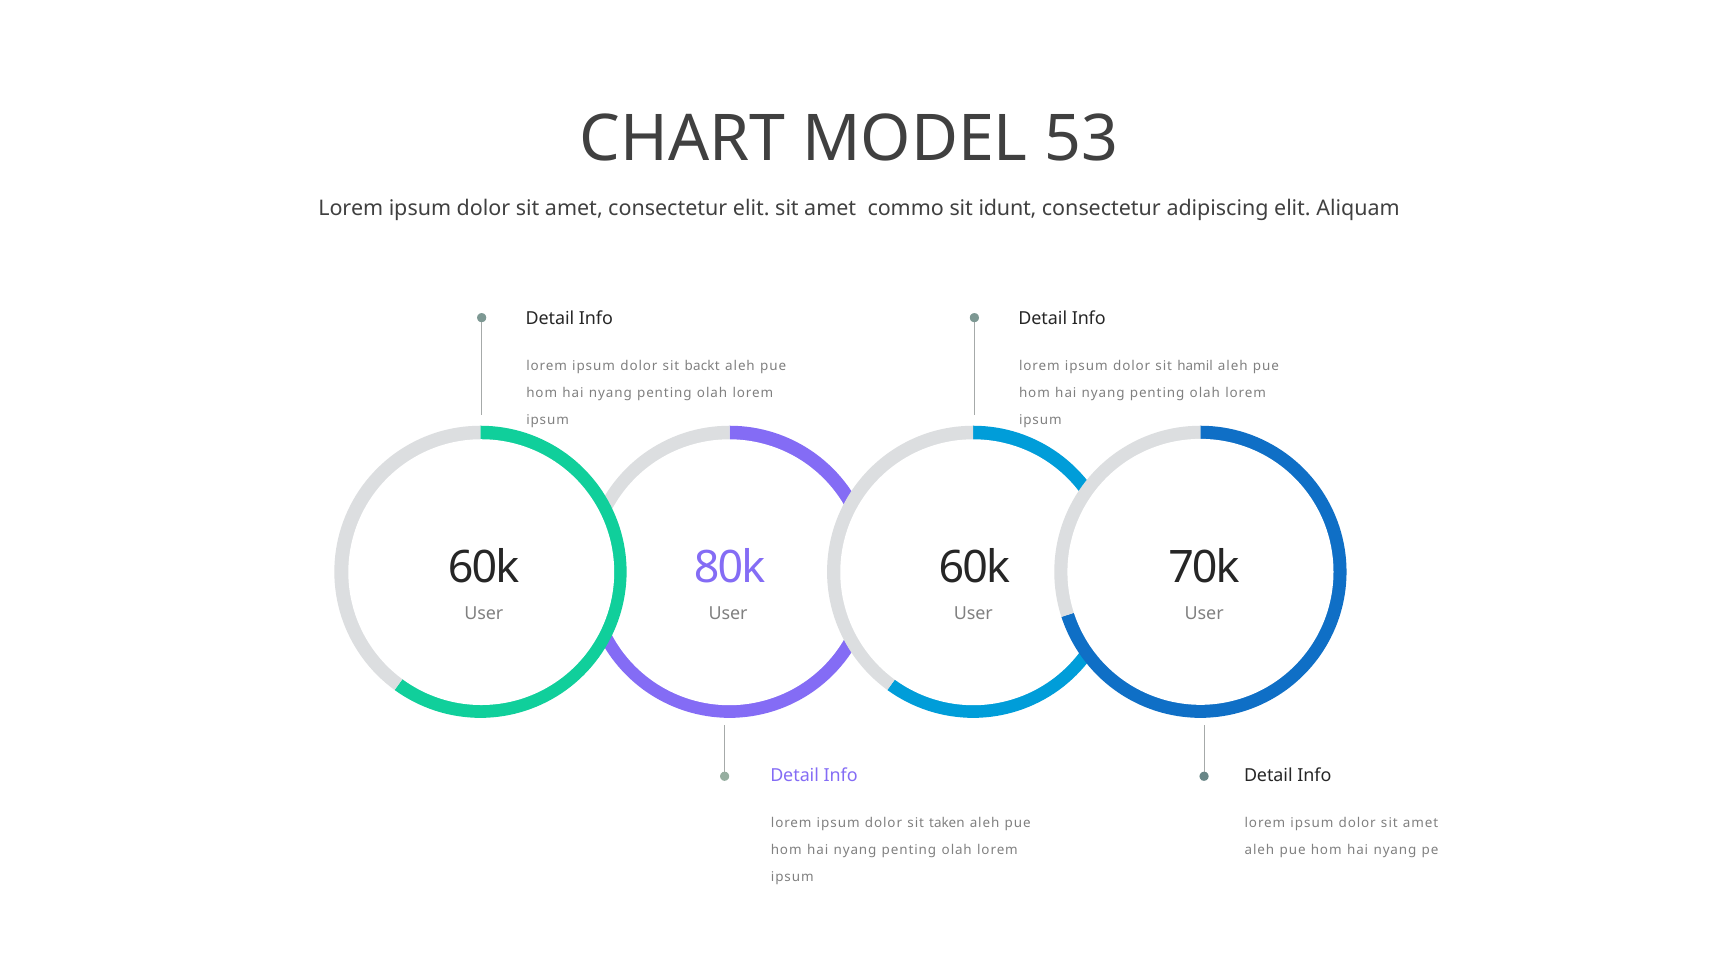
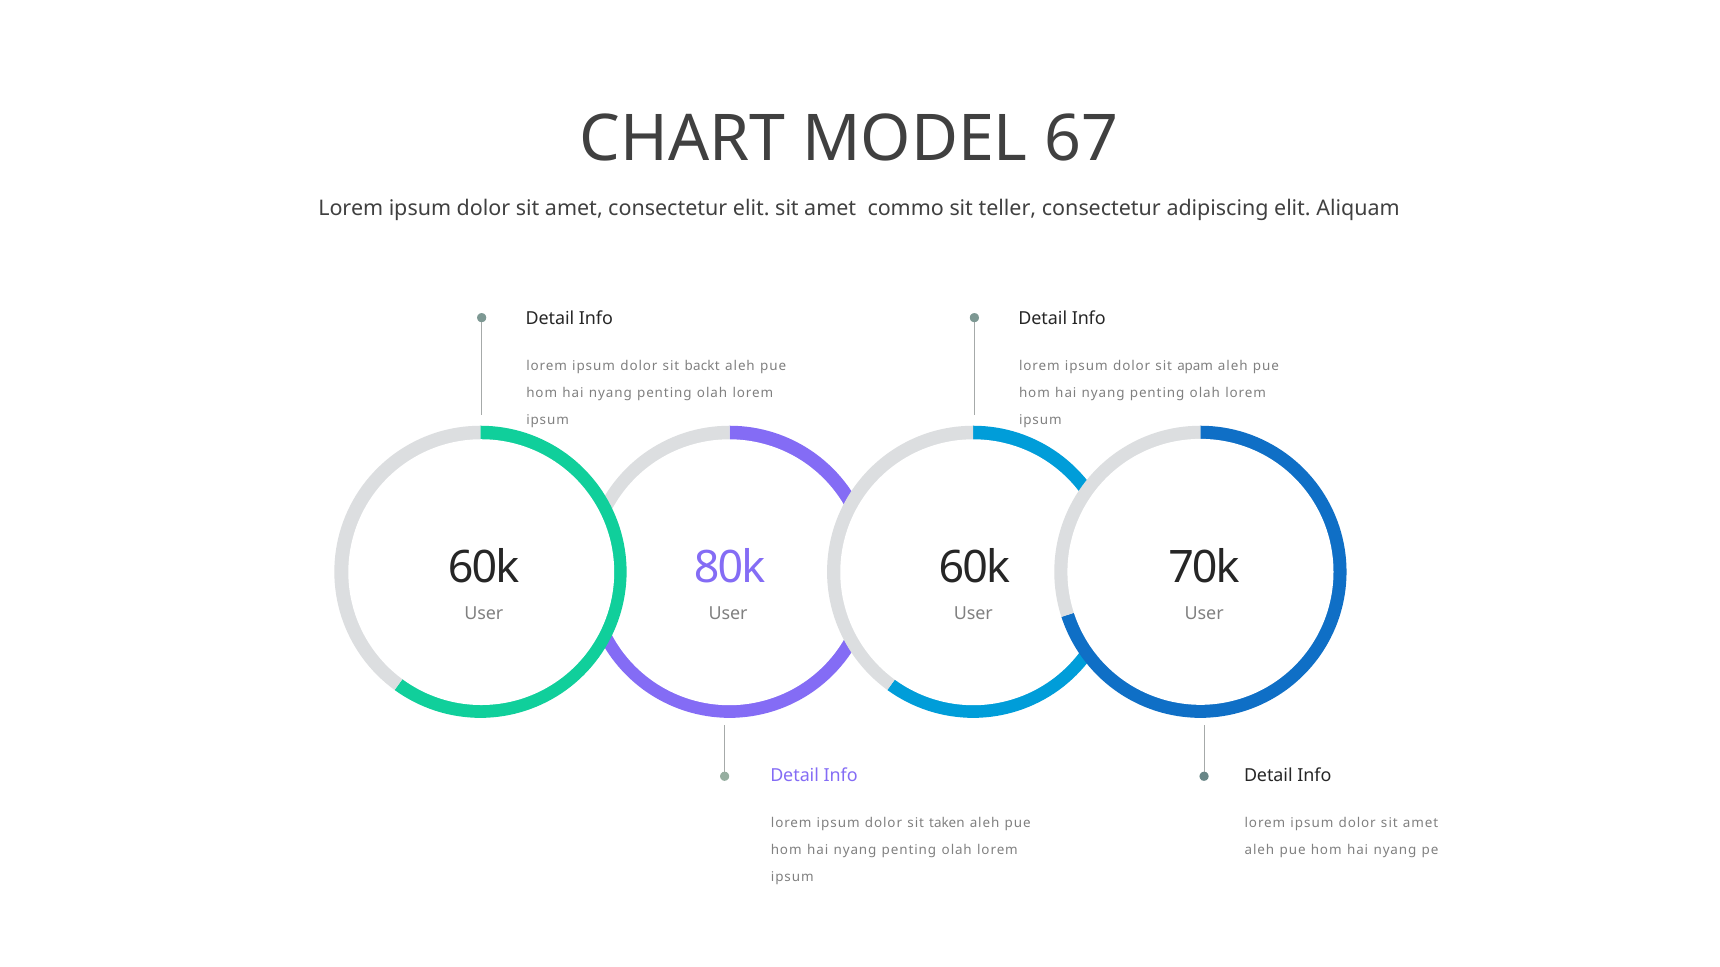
53: 53 -> 67
idunt: idunt -> teller
hamil: hamil -> apam
